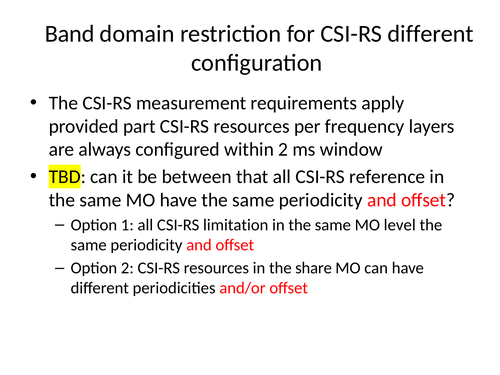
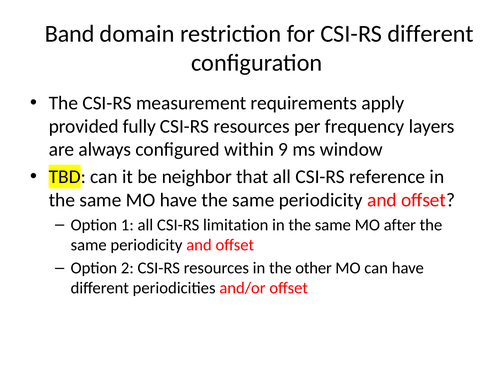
part: part -> fully
within 2: 2 -> 9
between: between -> neighbor
level: level -> after
share: share -> other
